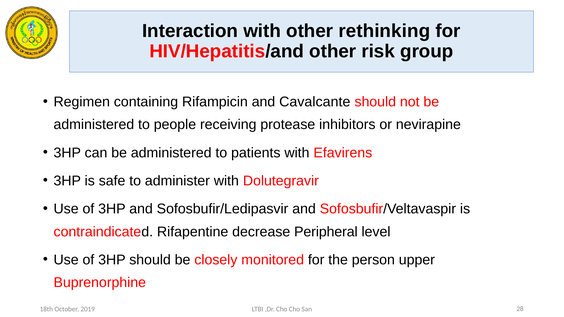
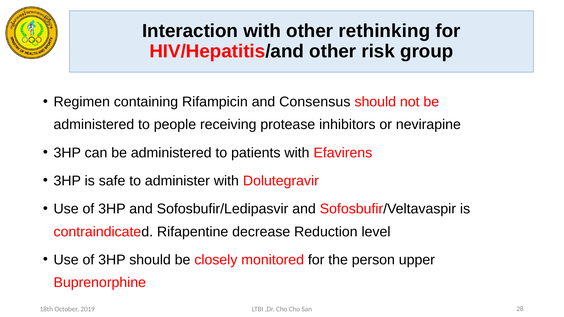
Cavalcante: Cavalcante -> Consensus
Peripheral: Peripheral -> Reduction
